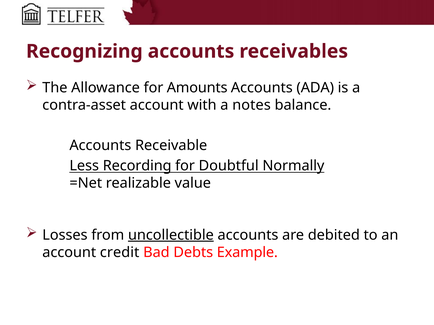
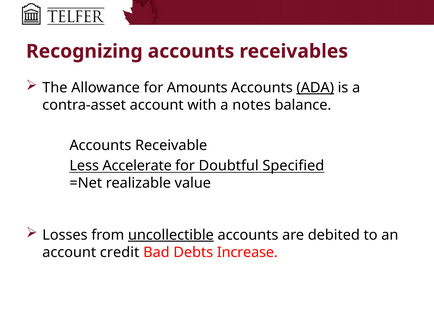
ADA underline: none -> present
Recording: Recording -> Accelerate
Normally: Normally -> Specified
Example: Example -> Increase
